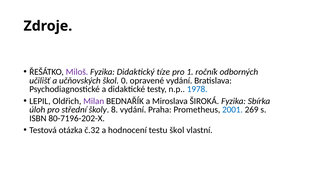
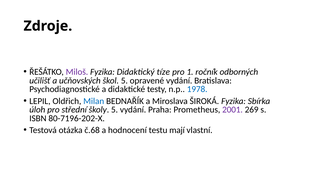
škol 0: 0 -> 5
Milan colour: purple -> blue
školy 8: 8 -> 5
2001 colour: blue -> purple
č.32: č.32 -> č.68
testu škol: škol -> mají
